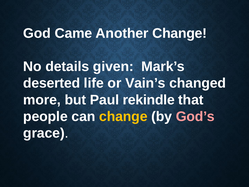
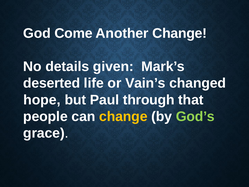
Came: Came -> Come
more: more -> hope
rekindle: rekindle -> through
God’s colour: pink -> light green
